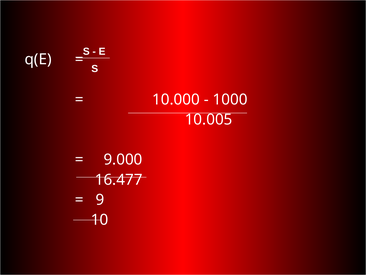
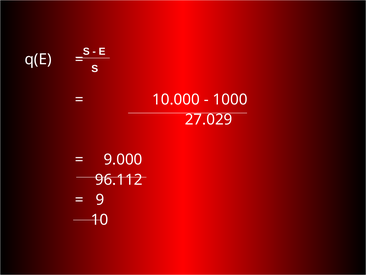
10.005: 10.005 -> 27.029
16.477: 16.477 -> 96.112
